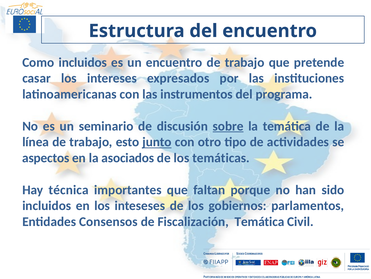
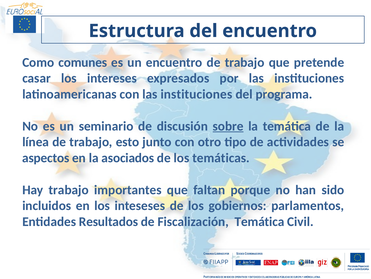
Como incluidos: incluidos -> comunes
con las instrumentos: instrumentos -> instituciones
junto underline: present -> none
Hay técnica: técnica -> trabajo
Consensos: Consensos -> Resultados
